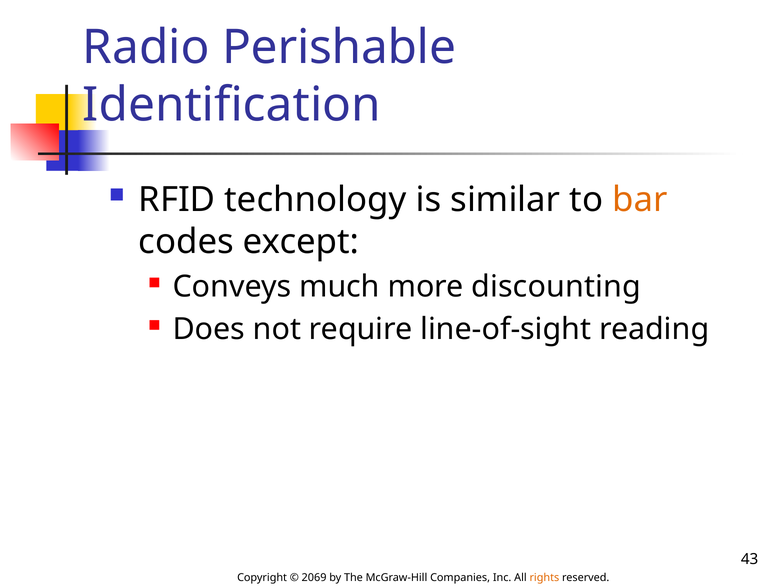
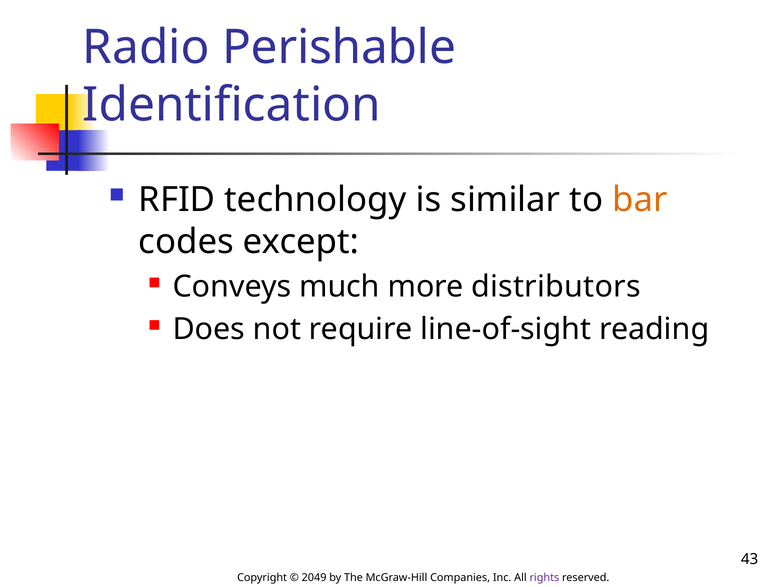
discounting: discounting -> distributors
2069: 2069 -> 2049
rights colour: orange -> purple
